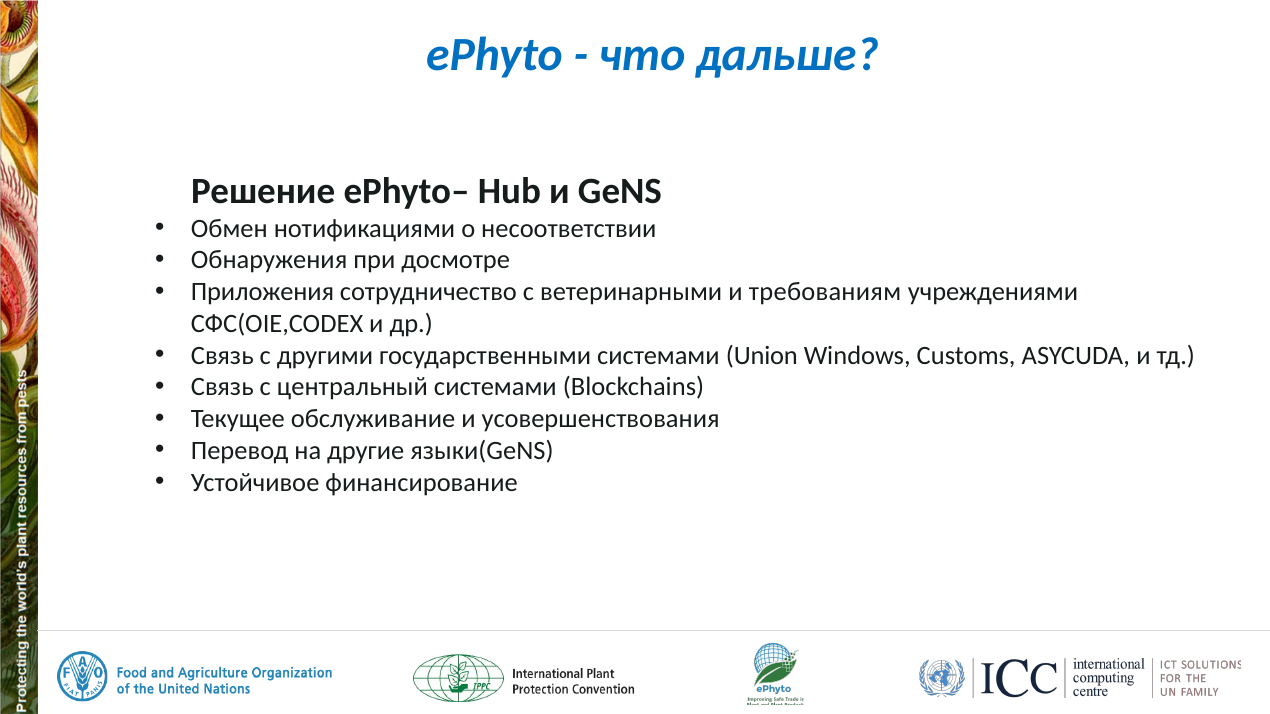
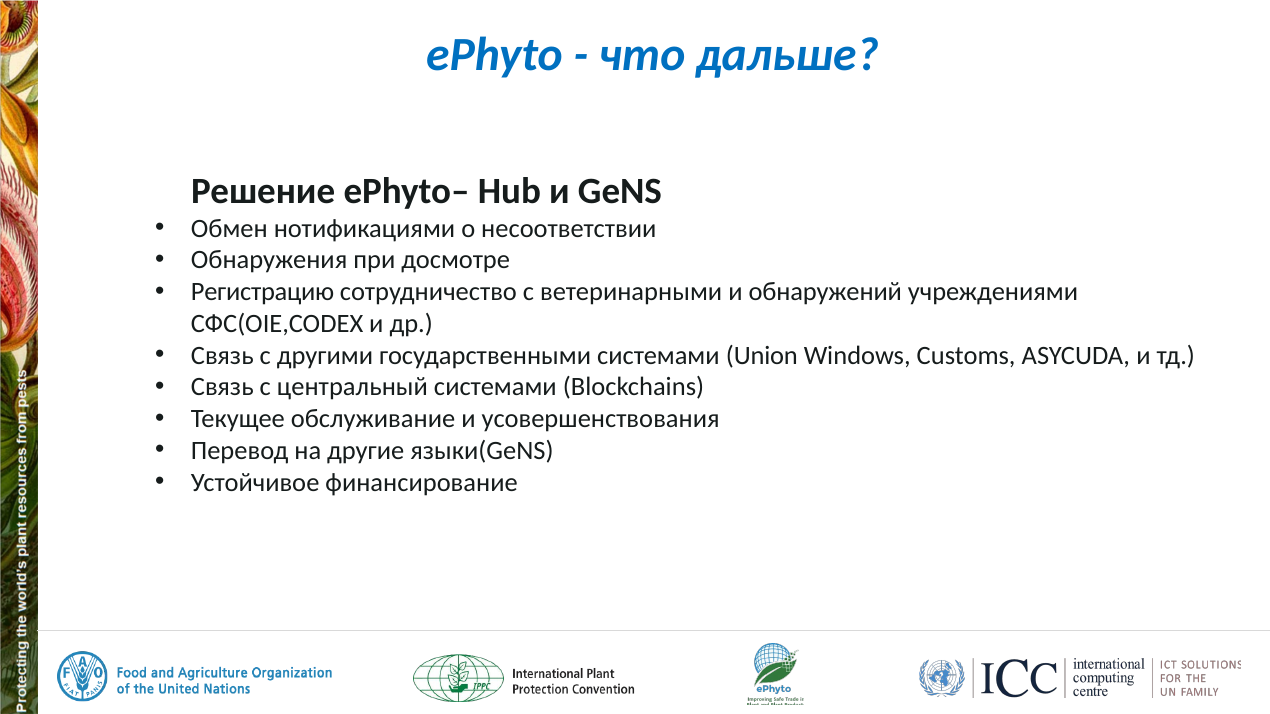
Приложения: Приложения -> Регистрацию
требованиям: требованиям -> обнаружений
